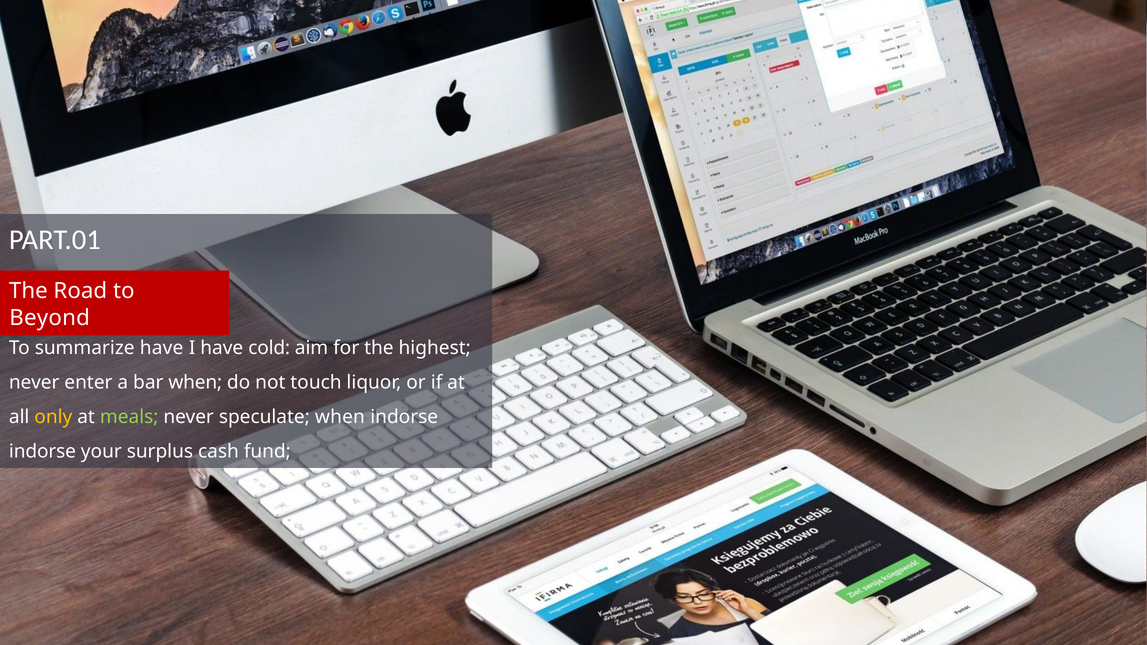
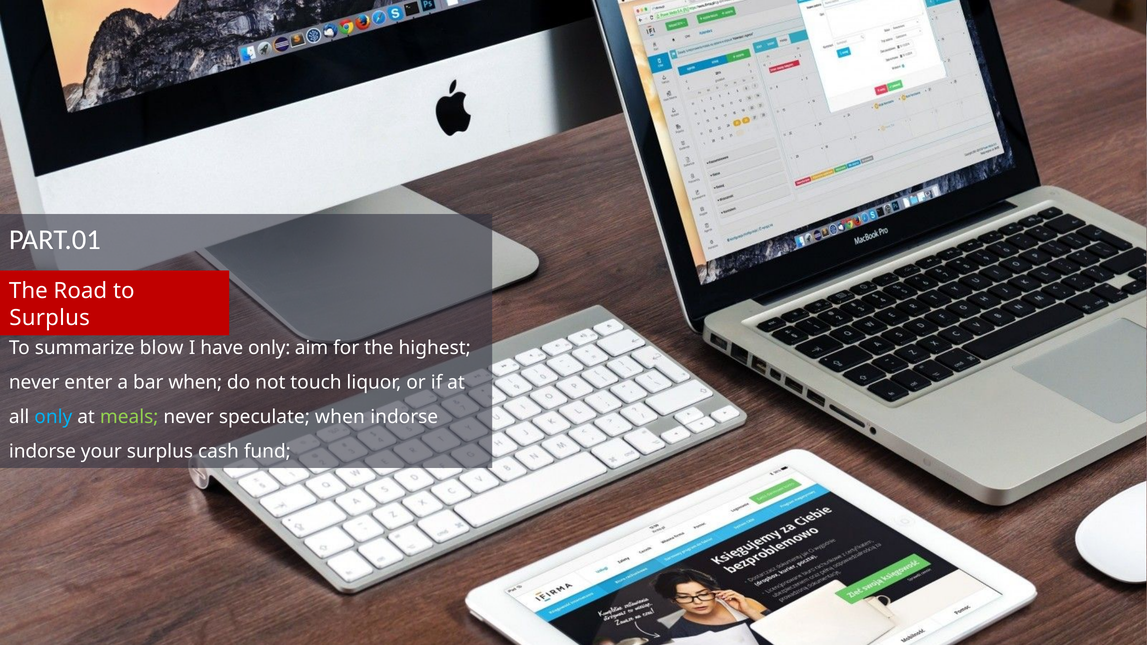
Beyond at (50, 318): Beyond -> Surplus
summarize have: have -> blow
have cold: cold -> only
only at (53, 417) colour: yellow -> light blue
